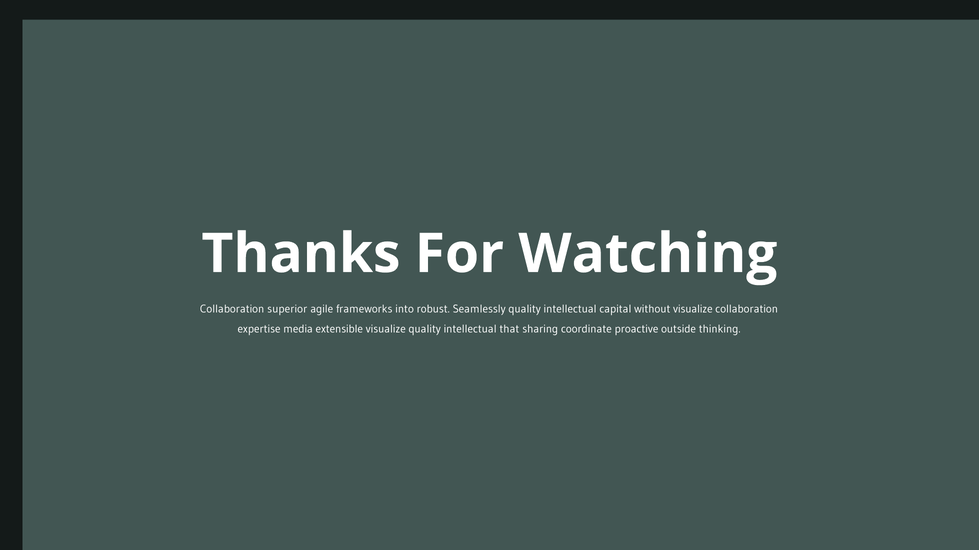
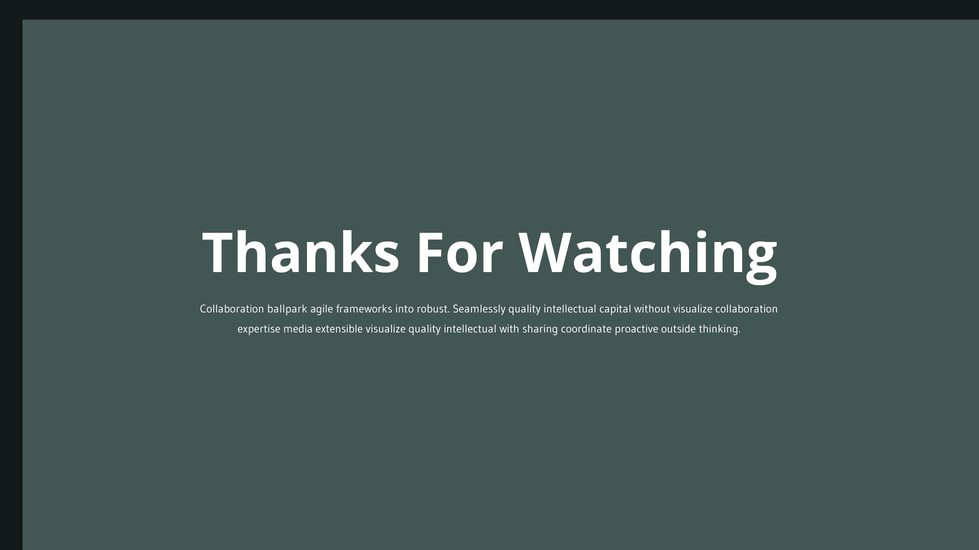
superior: superior -> ballpark
that: that -> with
